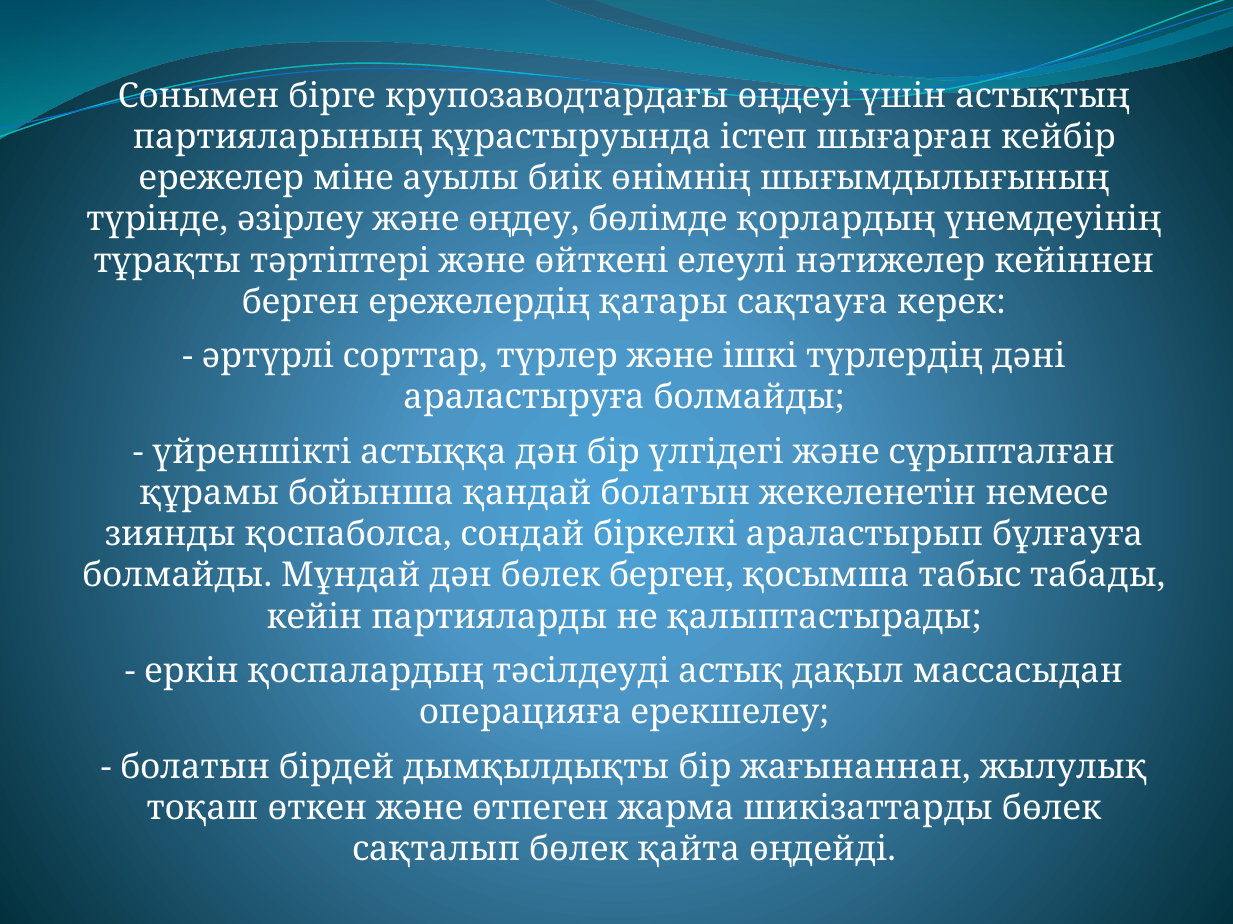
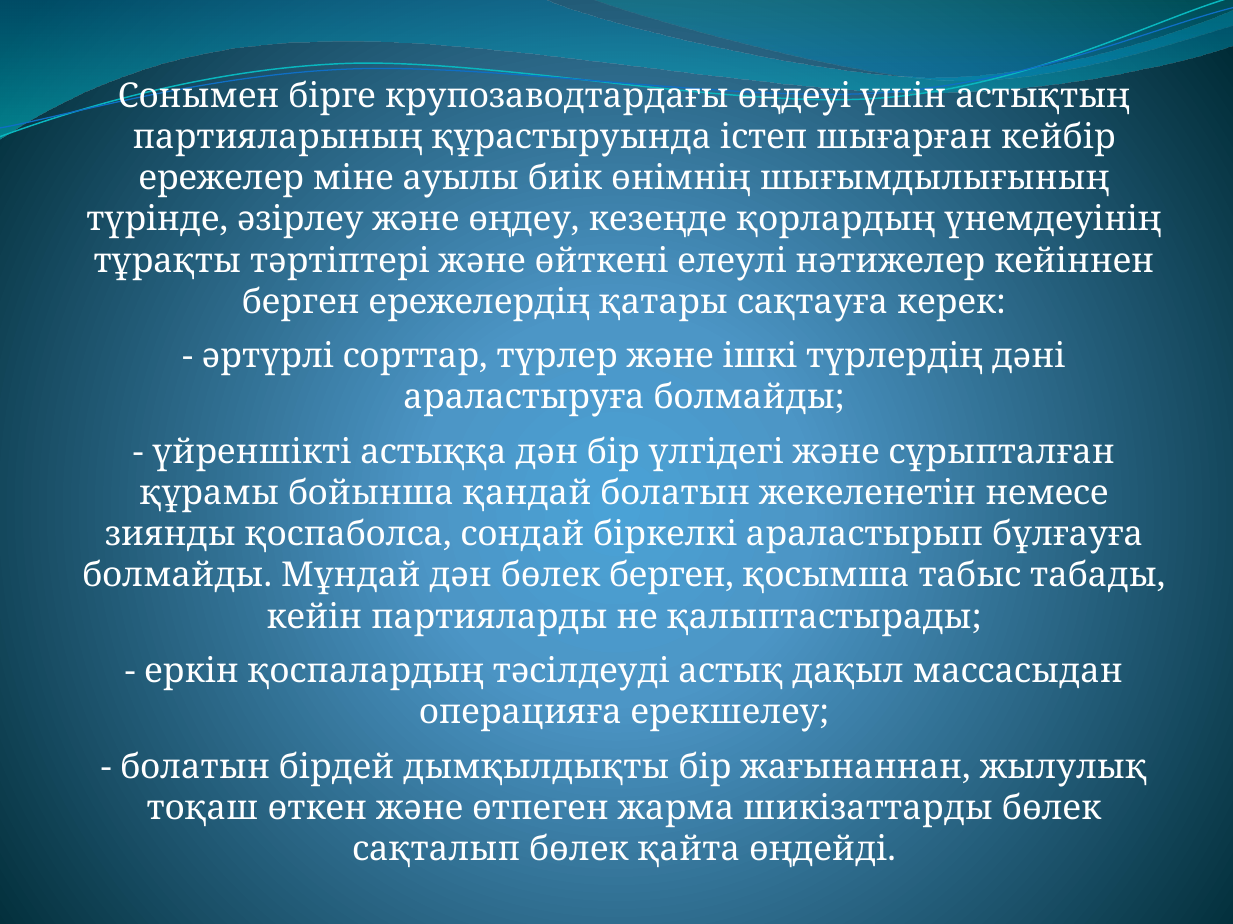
бөлiмде: бөлiмде -> кезеңде
